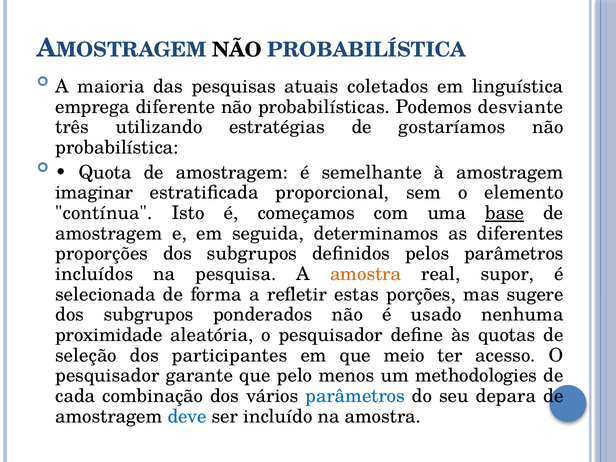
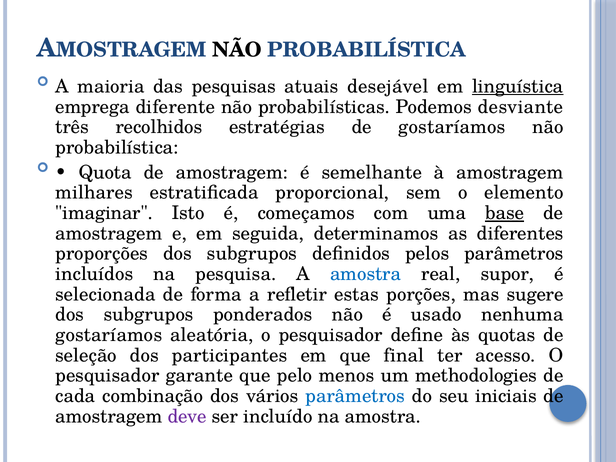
coletados: coletados -> desejável
linguística underline: none -> present
utilizando: utilizando -> recolhidos
imaginar: imaginar -> milhares
contínua: contínua -> imaginar
amostra at (366, 274) colour: orange -> blue
proximidade at (109, 335): proximidade -> gostaríamos
meio: meio -> final
depara: depara -> iniciais
deve colour: blue -> purple
